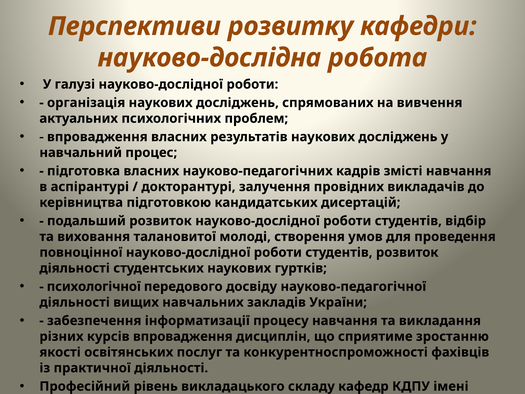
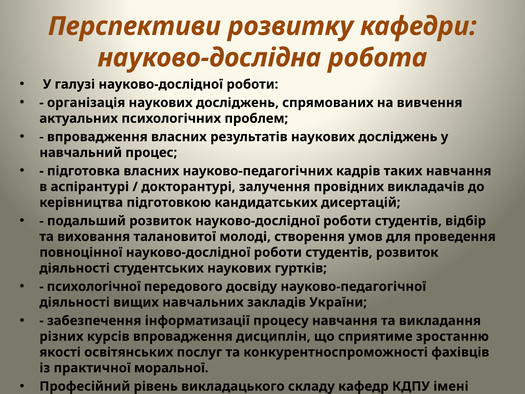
змісті: змісті -> таких
практичної діяльності: діяльності -> моральної
